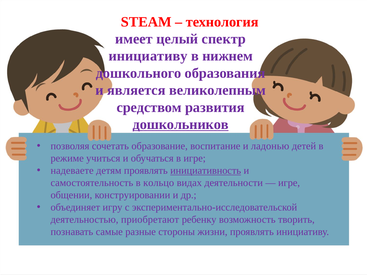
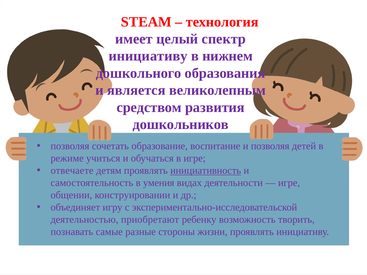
дошкольников underline: present -> none
и ладонью: ладонью -> позволяя
надеваете: надеваете -> отвечаете
кольцо: кольцо -> умения
